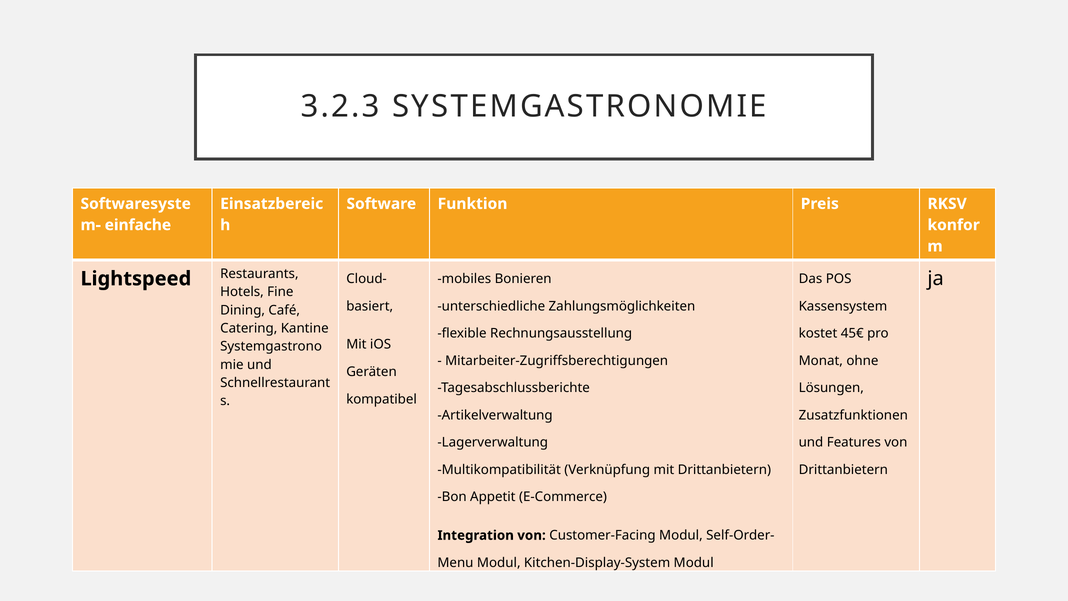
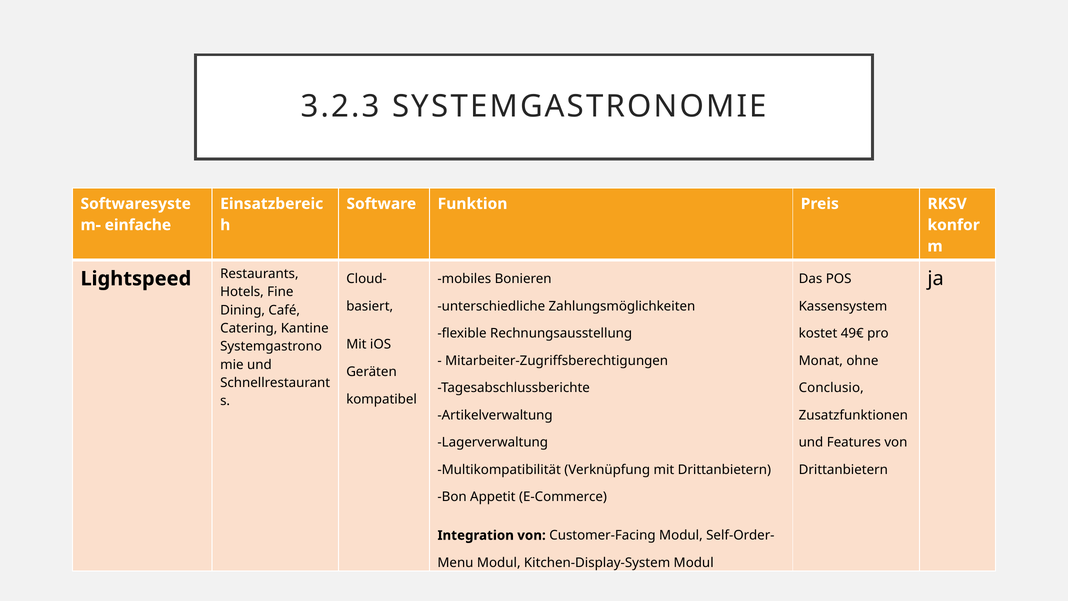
45€: 45€ -> 49€
Lösungen: Lösungen -> Conclusio
